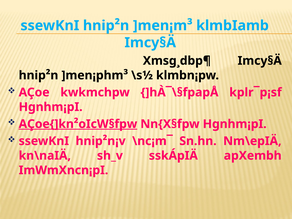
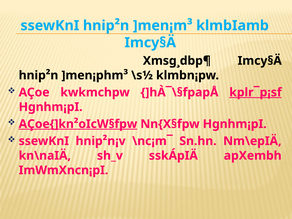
kplr¯p¡sf underline: none -> present
